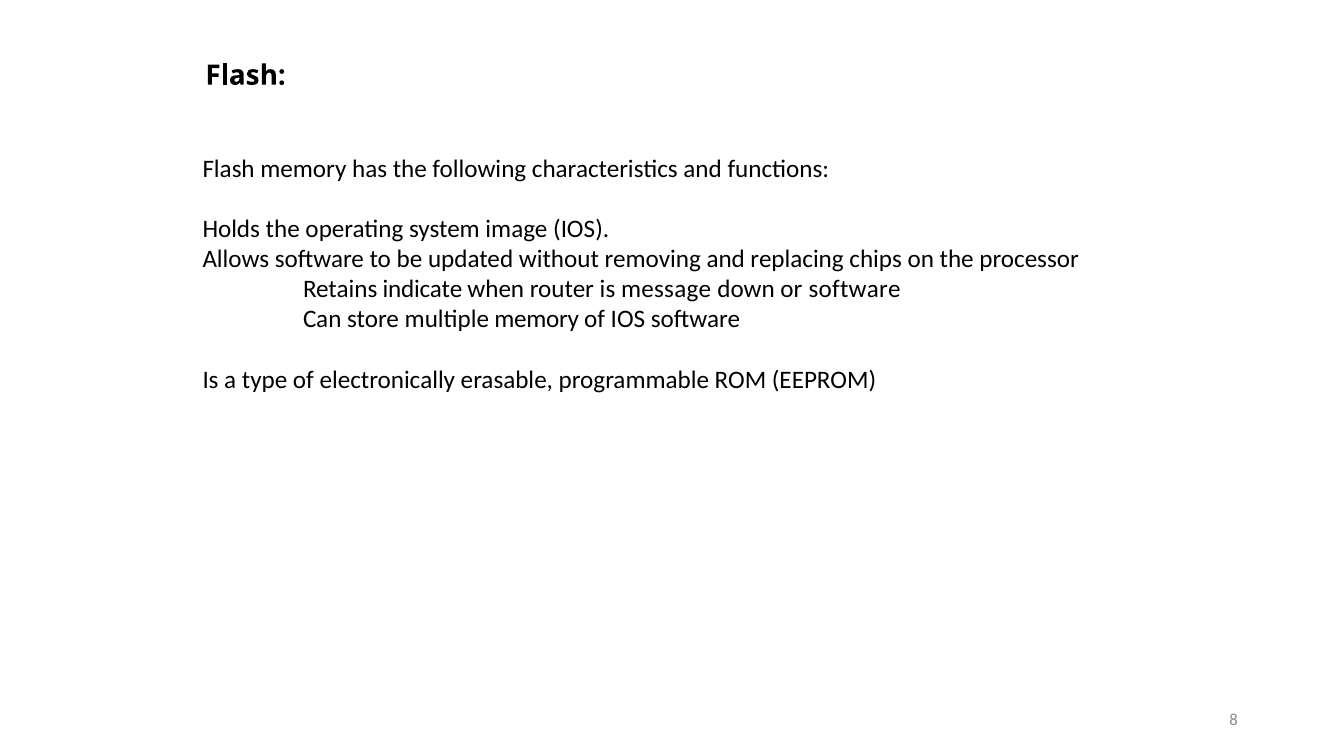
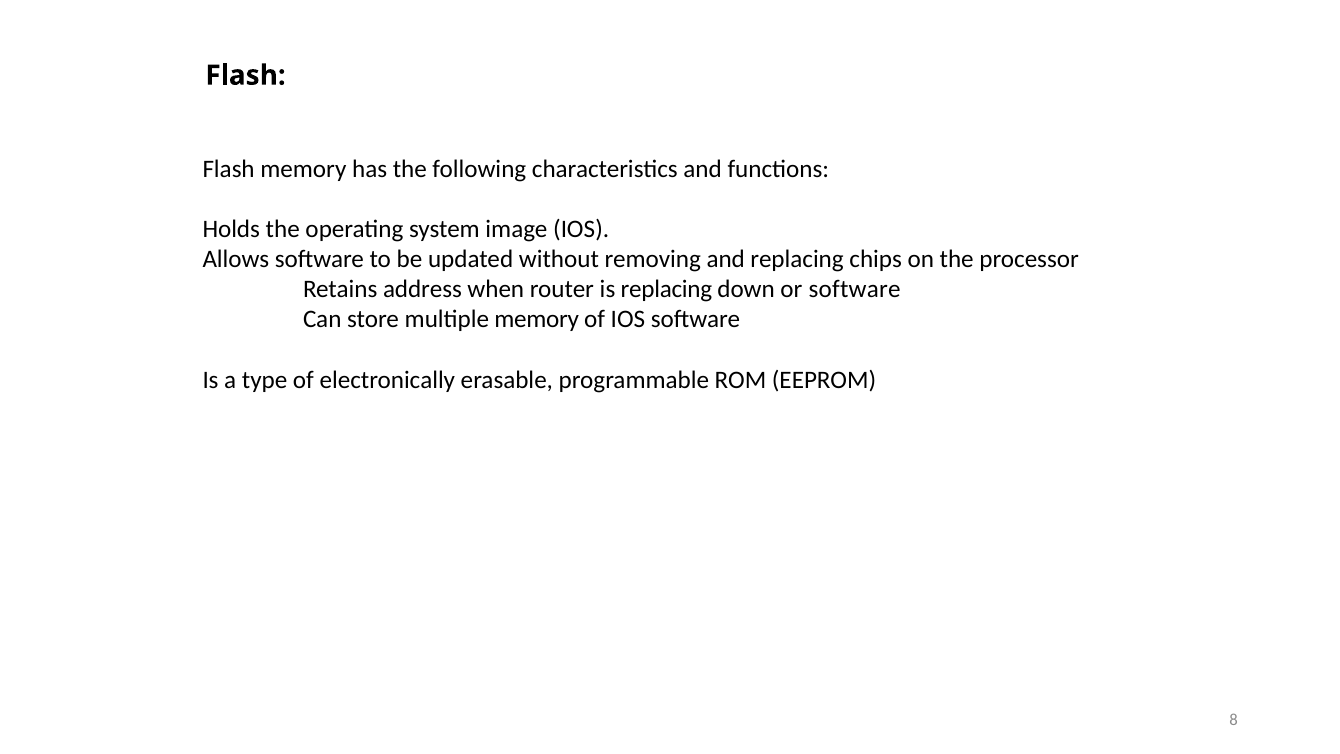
indicate: indicate -> address
is message: message -> replacing
